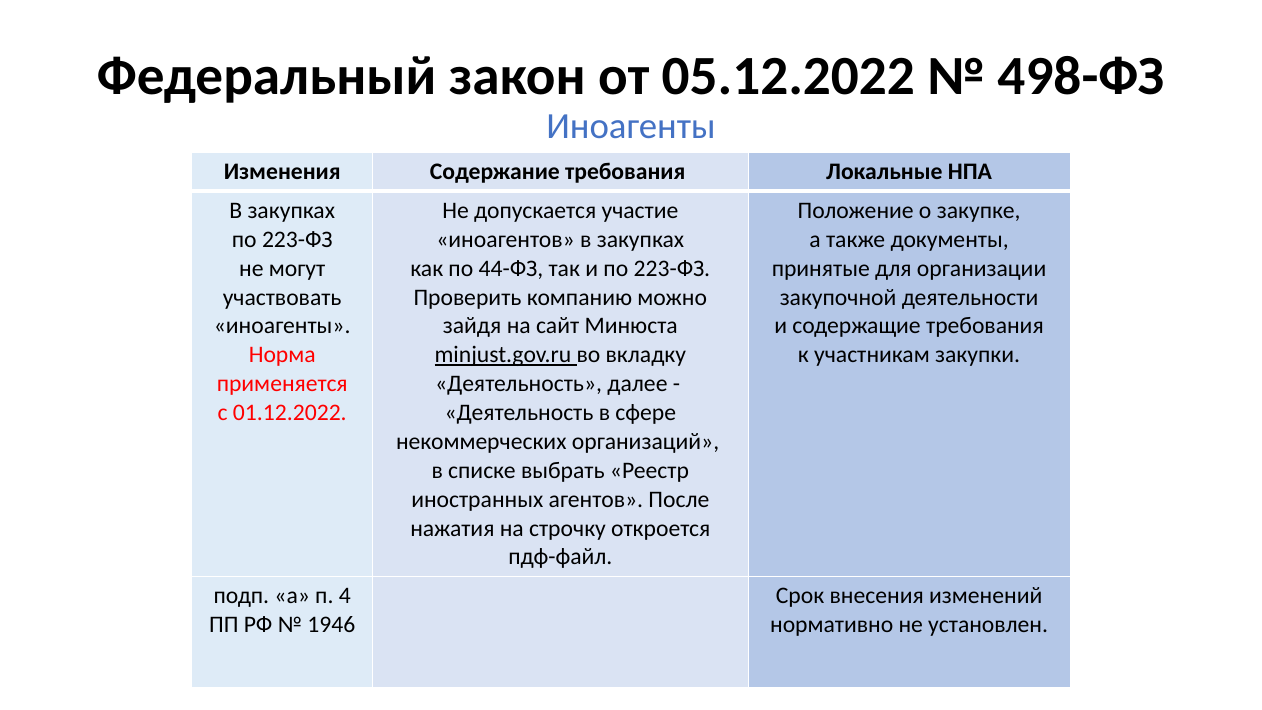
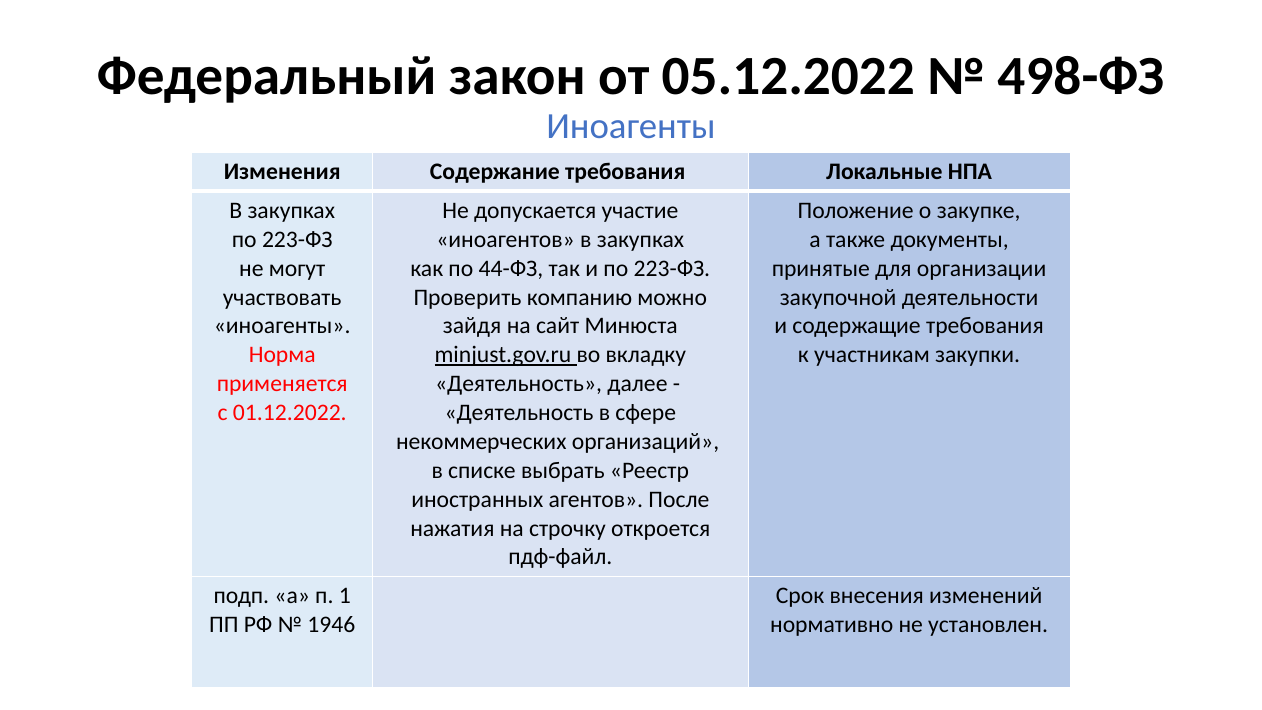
4: 4 -> 1
